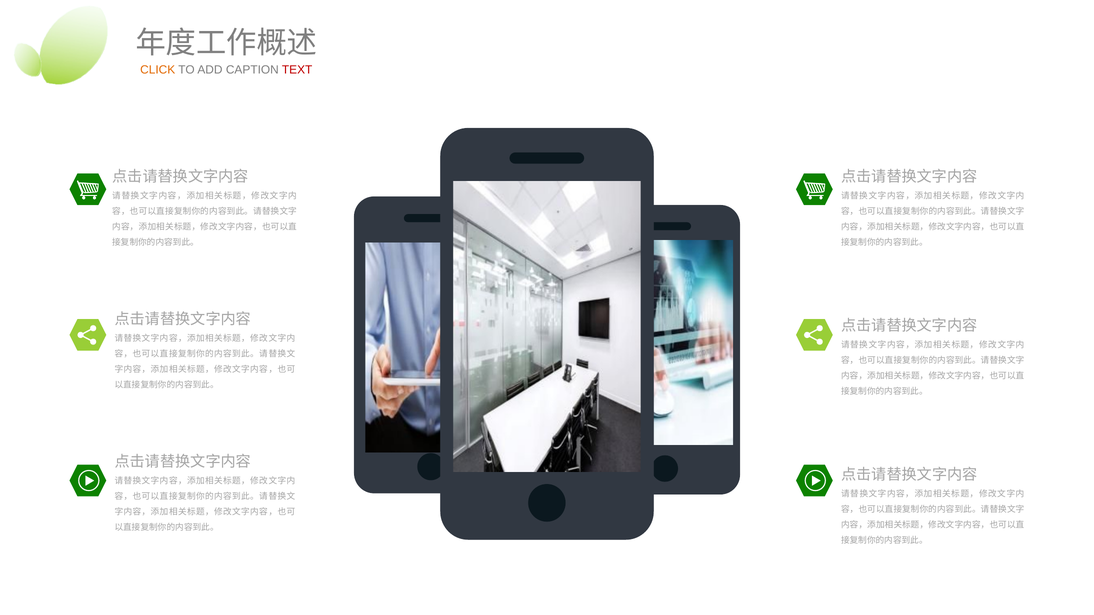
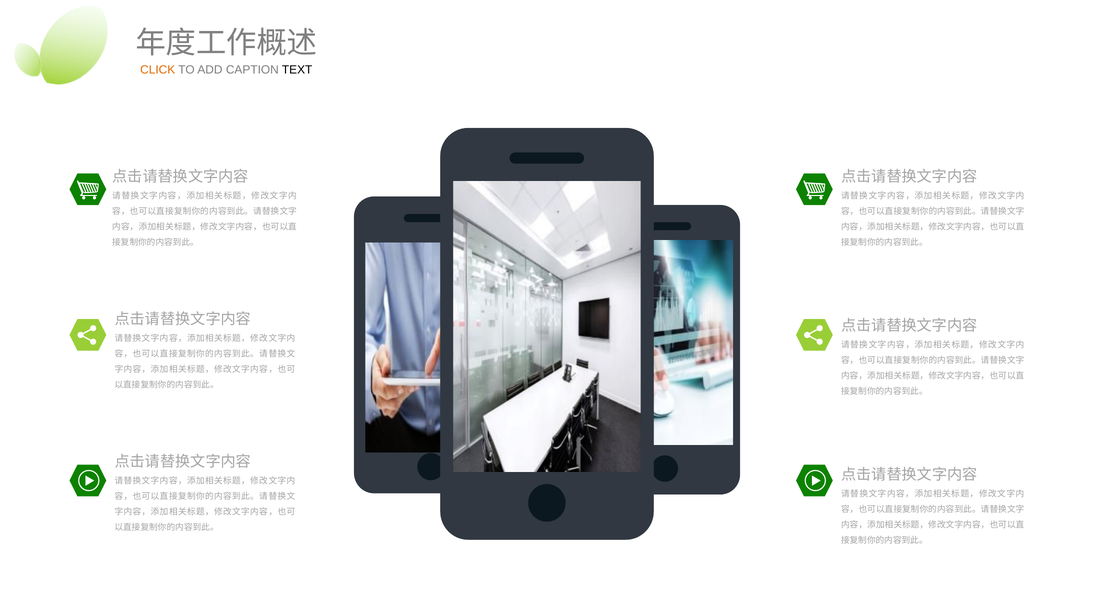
TEXT colour: red -> black
